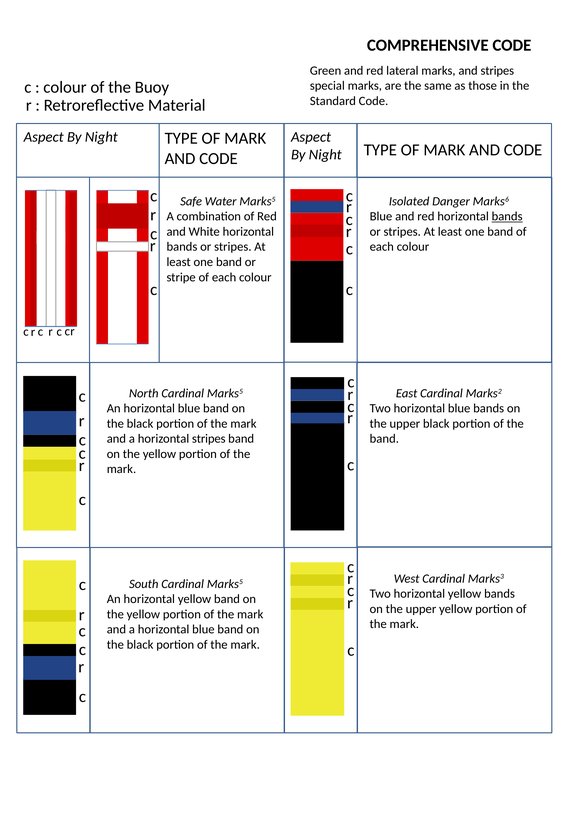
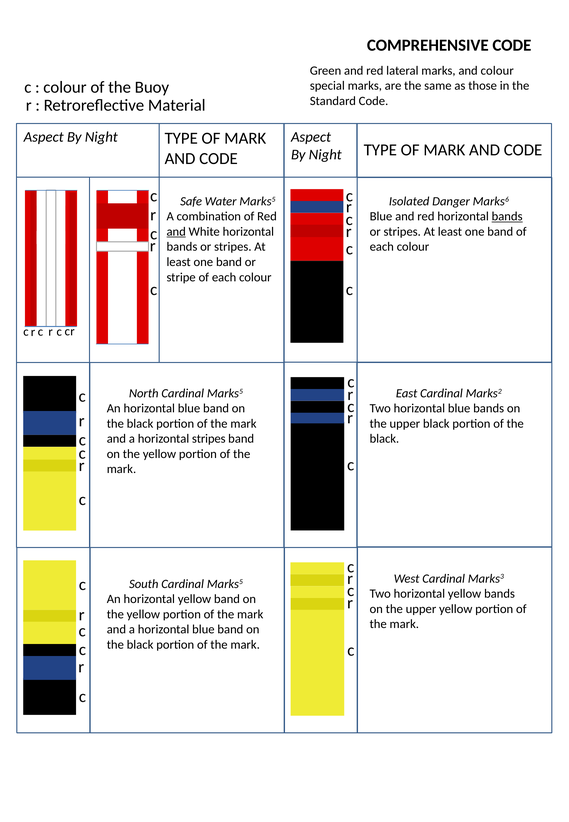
and stripes: stripes -> colour
and at (176, 232) underline: none -> present
band at (384, 439): band -> black
